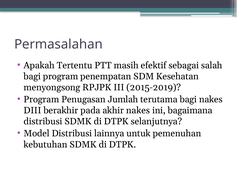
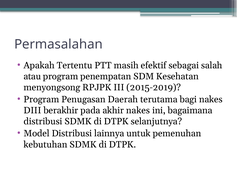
bagi at (32, 77): bagi -> atau
Jumlah: Jumlah -> Daerah
